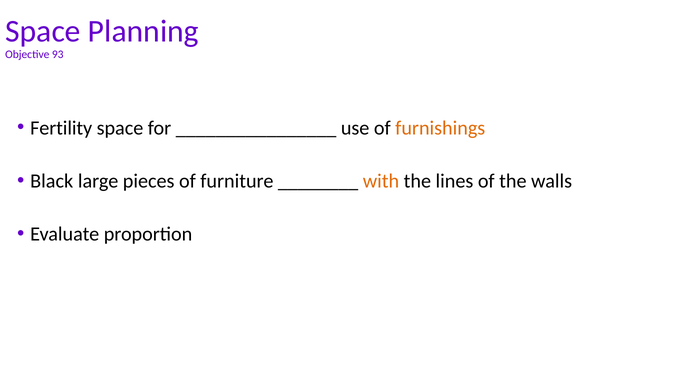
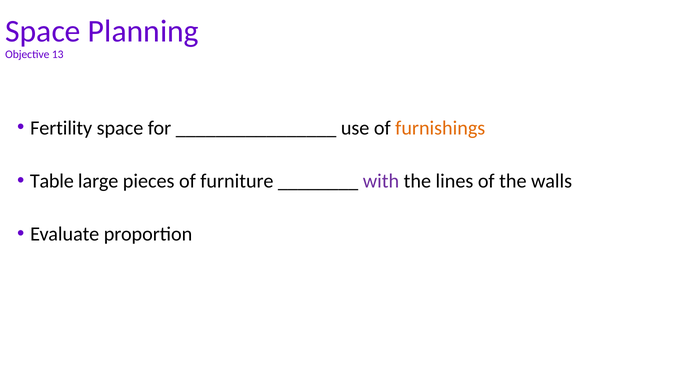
93: 93 -> 13
Black: Black -> Table
with colour: orange -> purple
